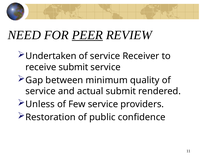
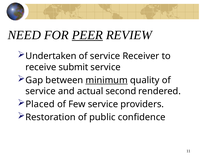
minimum underline: none -> present
actual submit: submit -> second
Unless: Unless -> Placed
